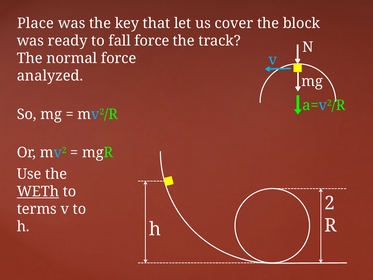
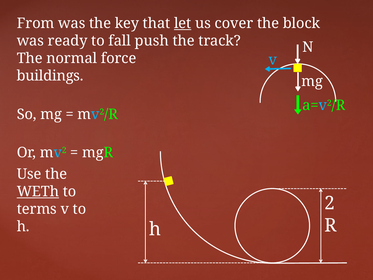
Place: Place -> From
let underline: none -> present
fall force: force -> push
analyzed: analyzed -> buildings
